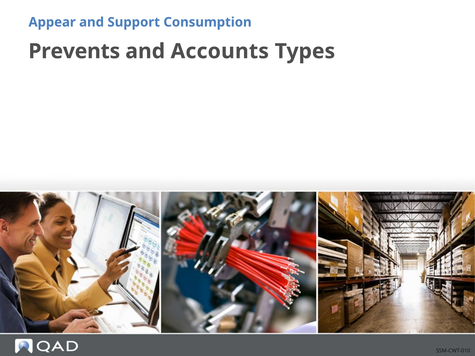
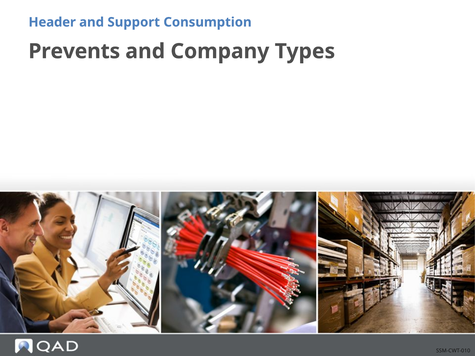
Appear: Appear -> Header
Accounts: Accounts -> Company
